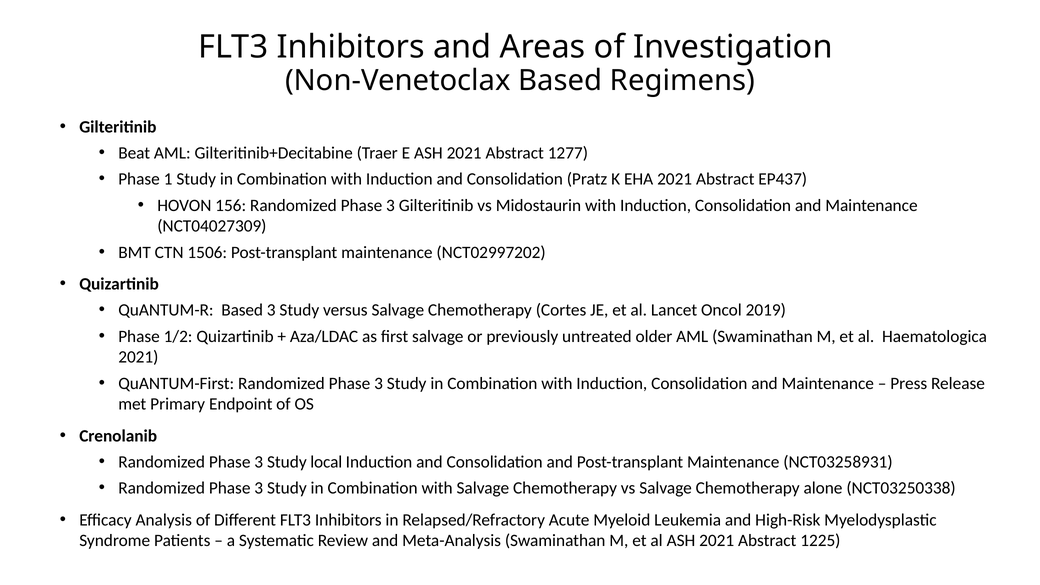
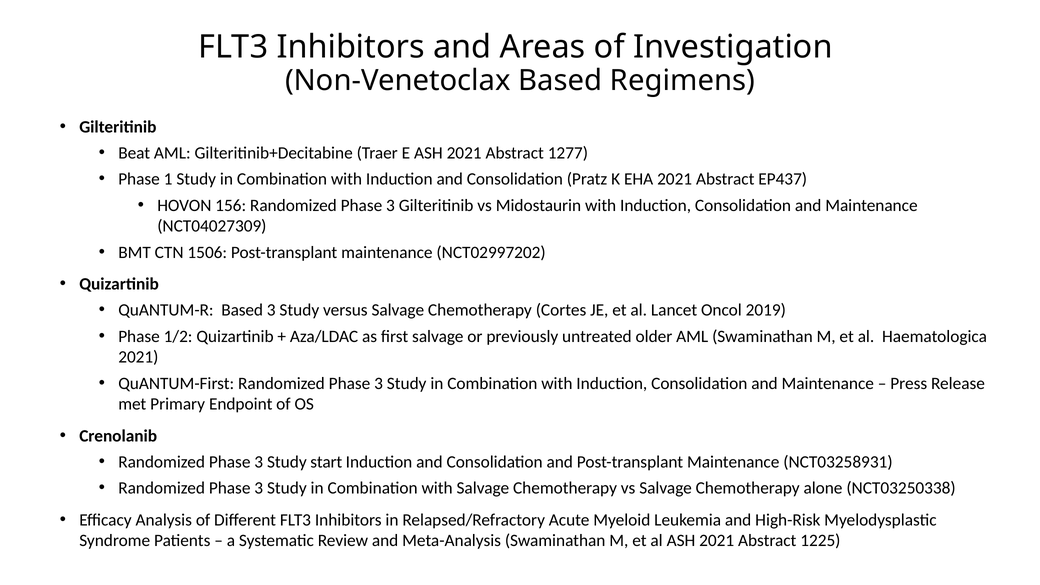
local: local -> start
